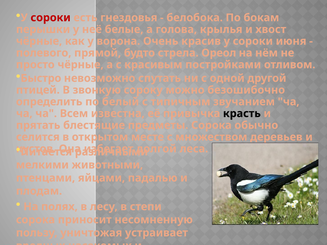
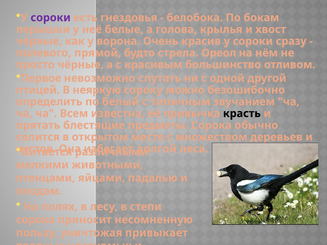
сороки at (51, 18) colour: red -> purple
июня: июня -> сразу
постройками: постройками -> большинство
Быстро: Быстро -> Первое
звонкую: звонкую -> неяркую
устраивает: устраивает -> привыкает
